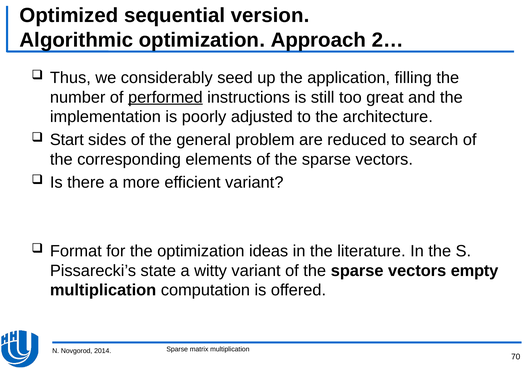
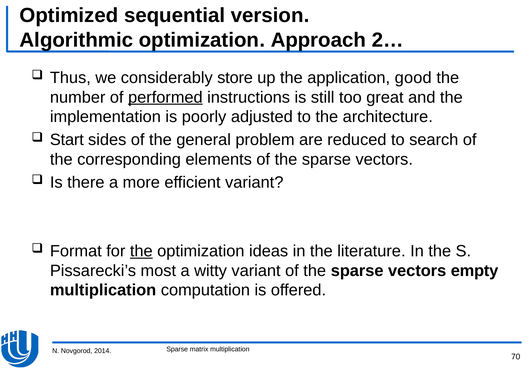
seed: seed -> store
filling: filling -> good
the at (141, 251) underline: none -> present
state: state -> most
